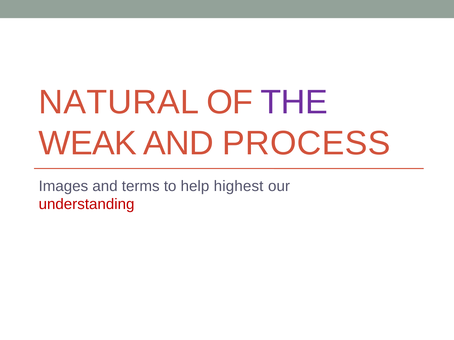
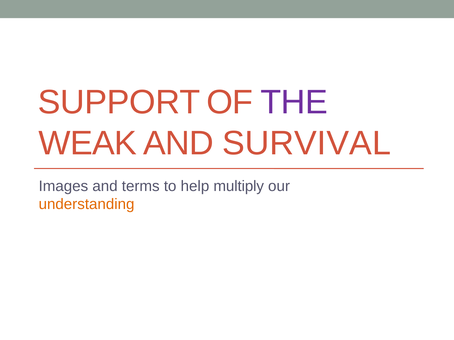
NATURAL: NATURAL -> SUPPORT
PROCESS: PROCESS -> SURVIVAL
highest: highest -> multiply
understanding colour: red -> orange
